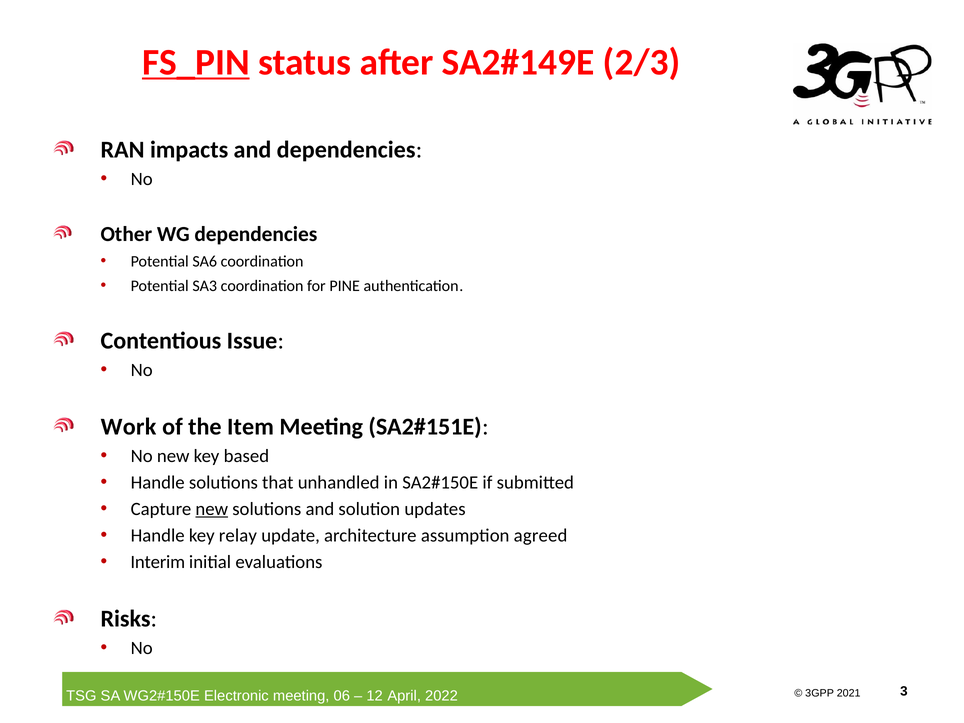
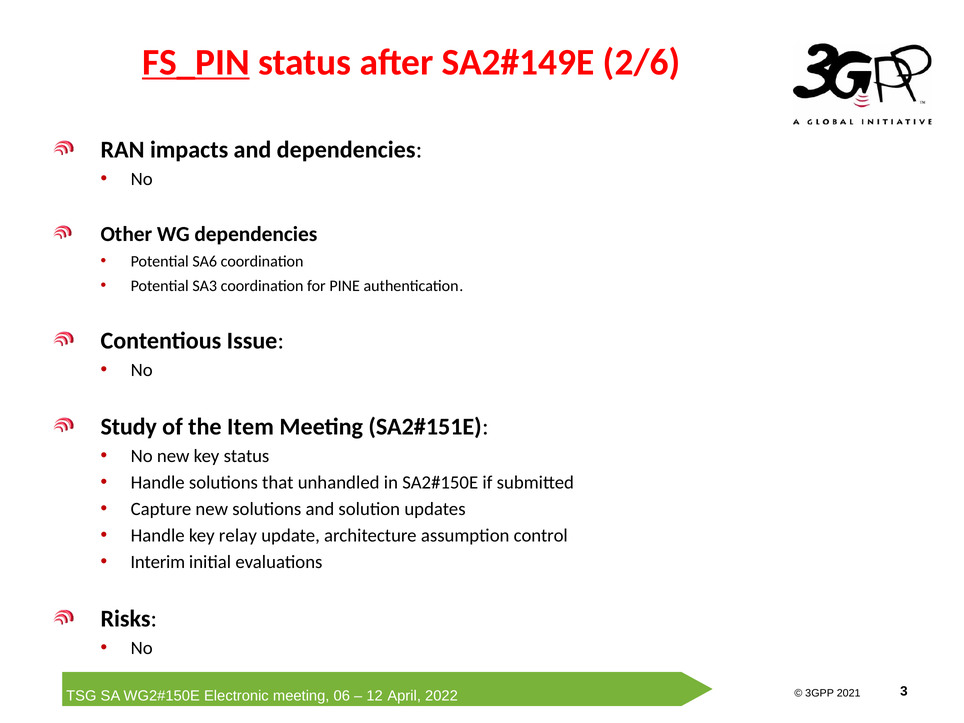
2/3: 2/3 -> 2/6
Work: Work -> Study
key based: based -> status
new at (212, 509) underline: present -> none
agreed: agreed -> control
